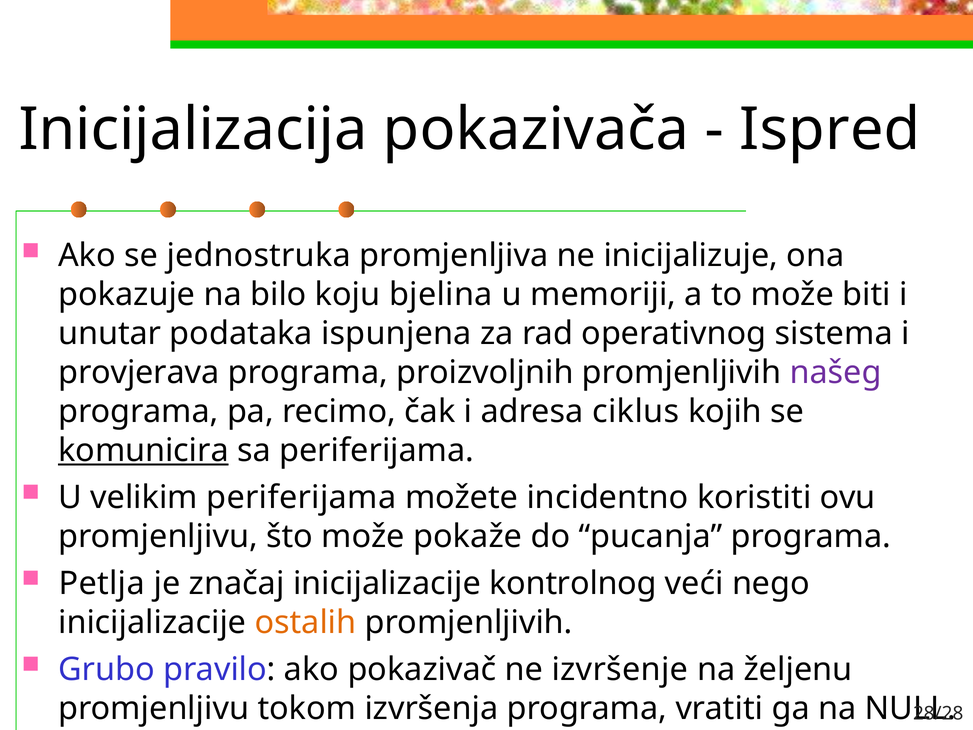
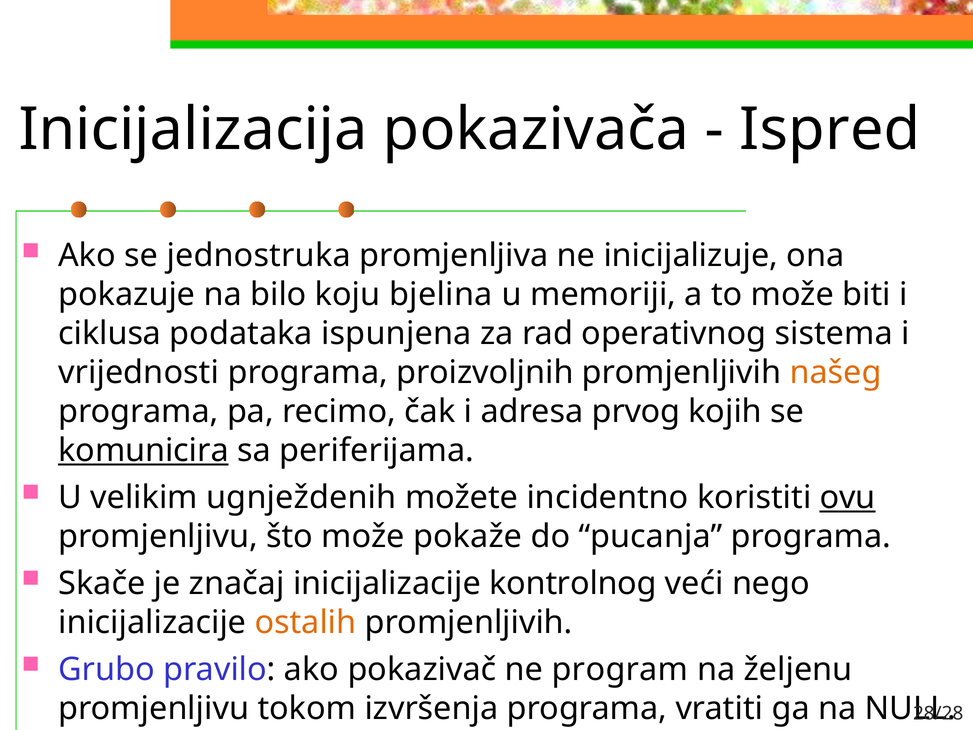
unutar: unutar -> ciklusa
provjerava: provjerava -> vrijednosti
našeg colour: purple -> orange
ciklus: ciklus -> prvog
velikim periferijama: periferijama -> ugnježdenih
ovu underline: none -> present
Petlja: Petlja -> Skače
izvršenje: izvršenje -> program
